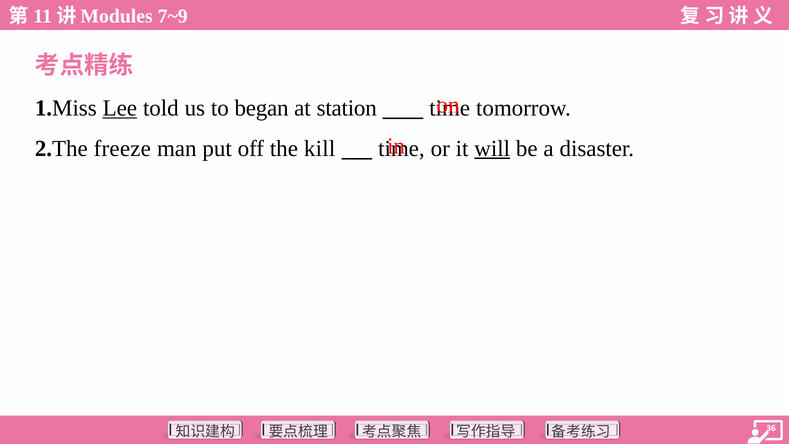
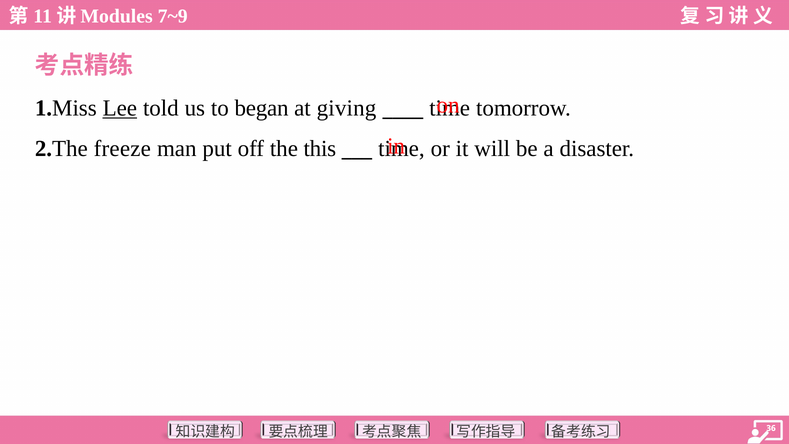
station: station -> giving
kill: kill -> this
will underline: present -> none
